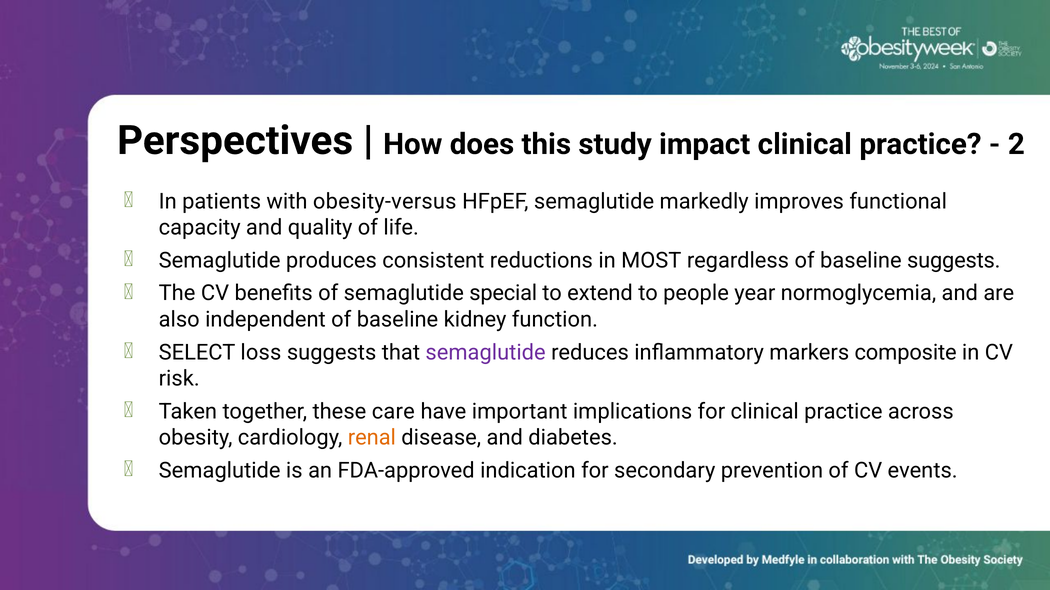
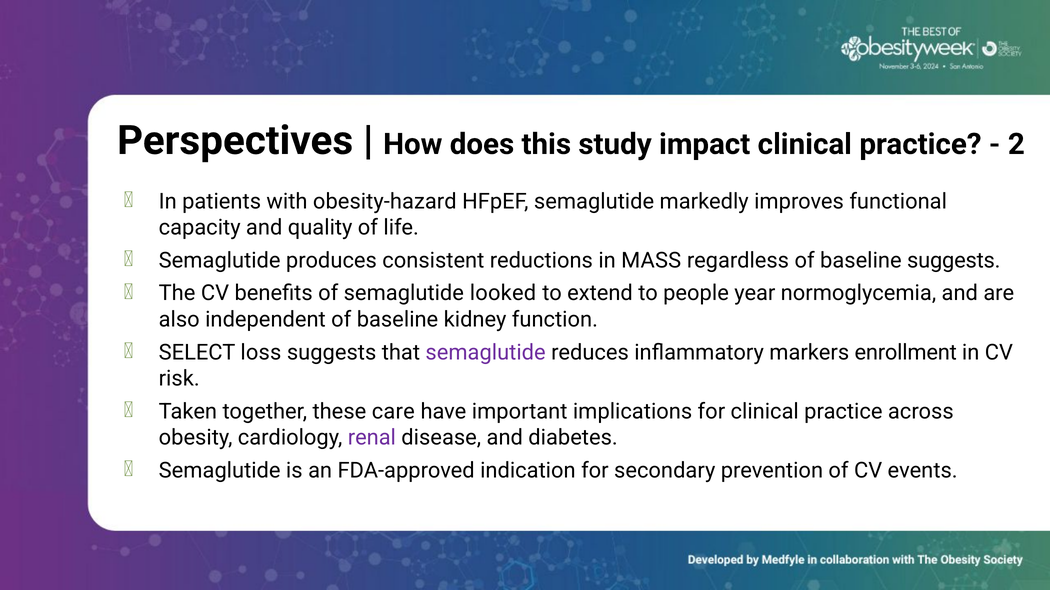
obesity-versus: obesity-versus -> obesity-hazard
MOST: MOST -> MASS
special: special -> looked
composite: composite -> enrollment
renal colour: orange -> purple
